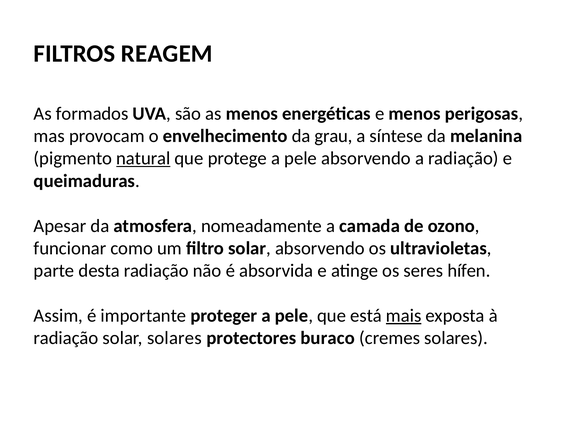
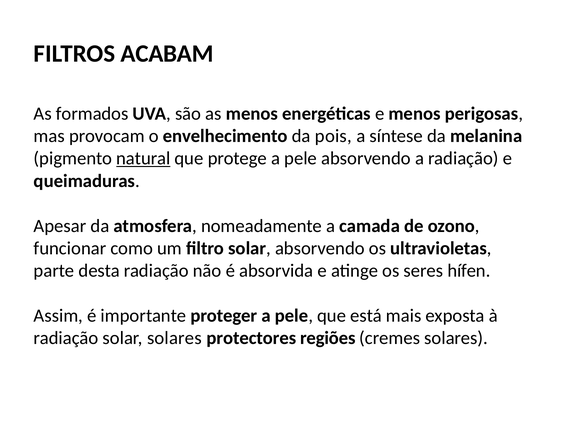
REAGEM: REAGEM -> ACABAM
grau: grau -> pois
mais underline: present -> none
buraco: buraco -> regiões
